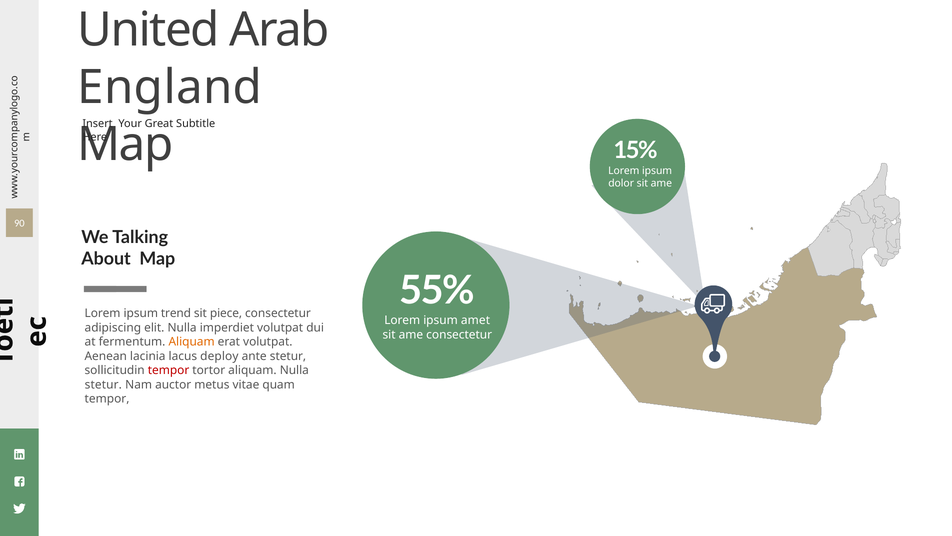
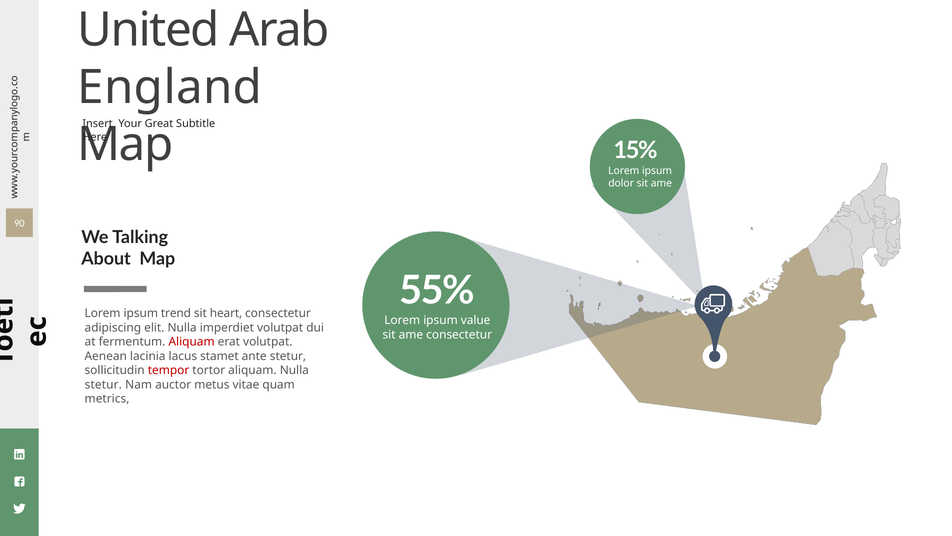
piece: piece -> heart
amet: amet -> value
Aliquam at (192, 342) colour: orange -> red
deploy: deploy -> stamet
tempor at (107, 399): tempor -> metrics
